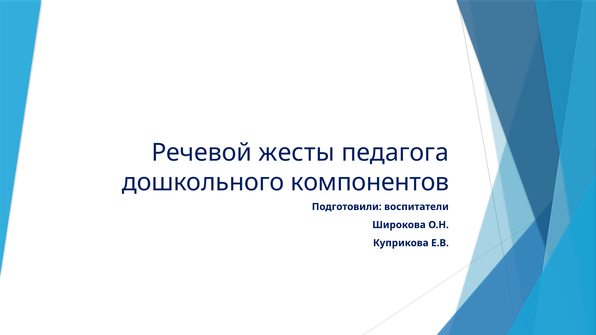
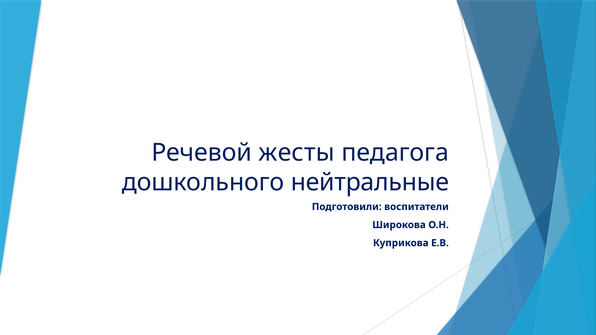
компонентов: компонентов -> нейтральные
